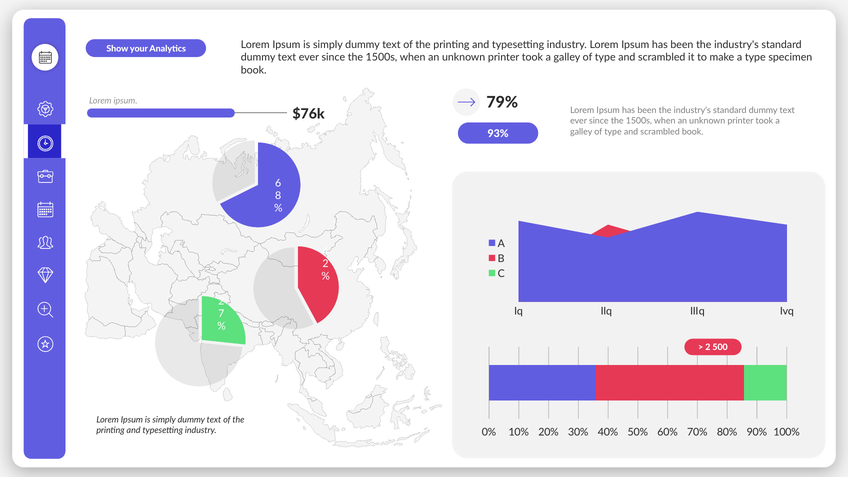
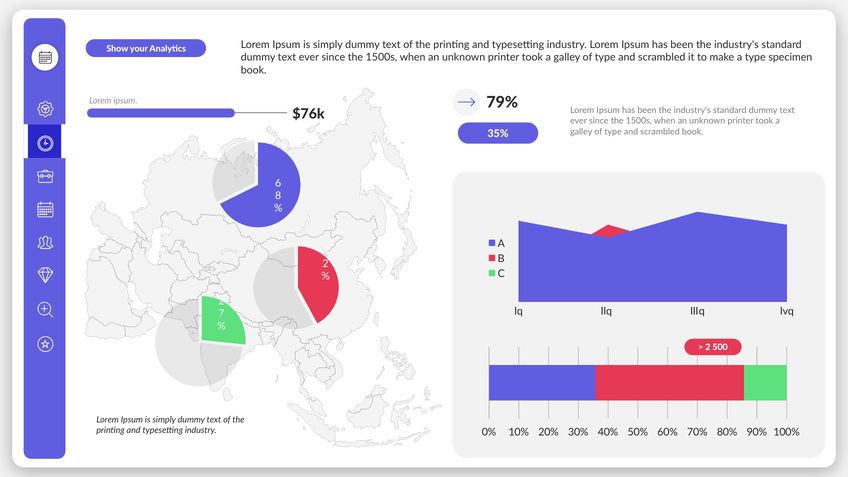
93%: 93% -> 35%
